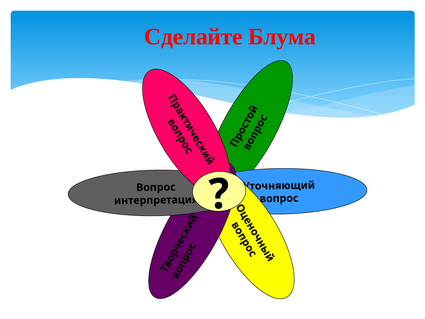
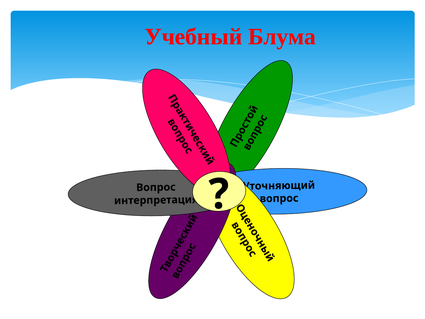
Сделайте: Сделайте -> Учебный
